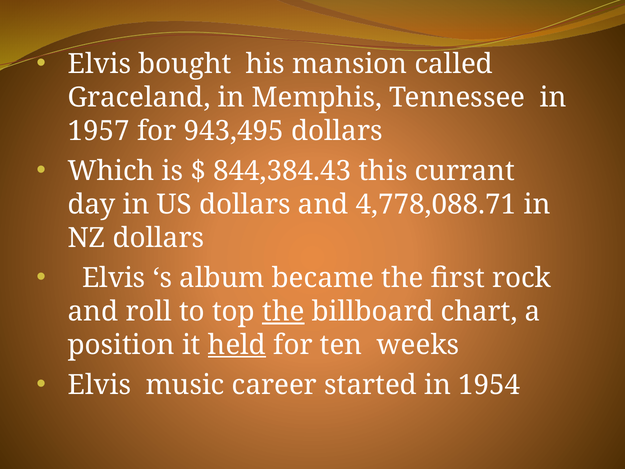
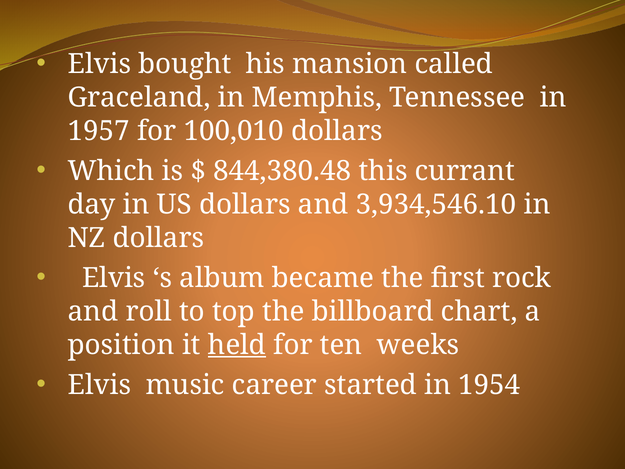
943,495: 943,495 -> 100,010
844,384.43: 844,384.43 -> 844,380.48
4,778,088.71: 4,778,088.71 -> 3,934,546.10
the at (283, 311) underline: present -> none
